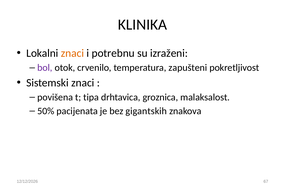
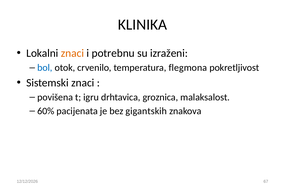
bol colour: purple -> blue
zapušteni: zapušteni -> flegmona
tipa: tipa -> igru
50%: 50% -> 60%
